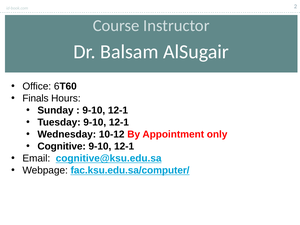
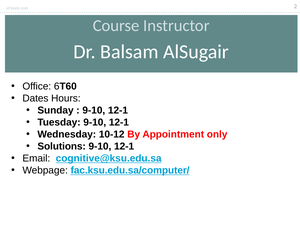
Finals: Finals -> Dates
Cognitive: Cognitive -> Solutions
